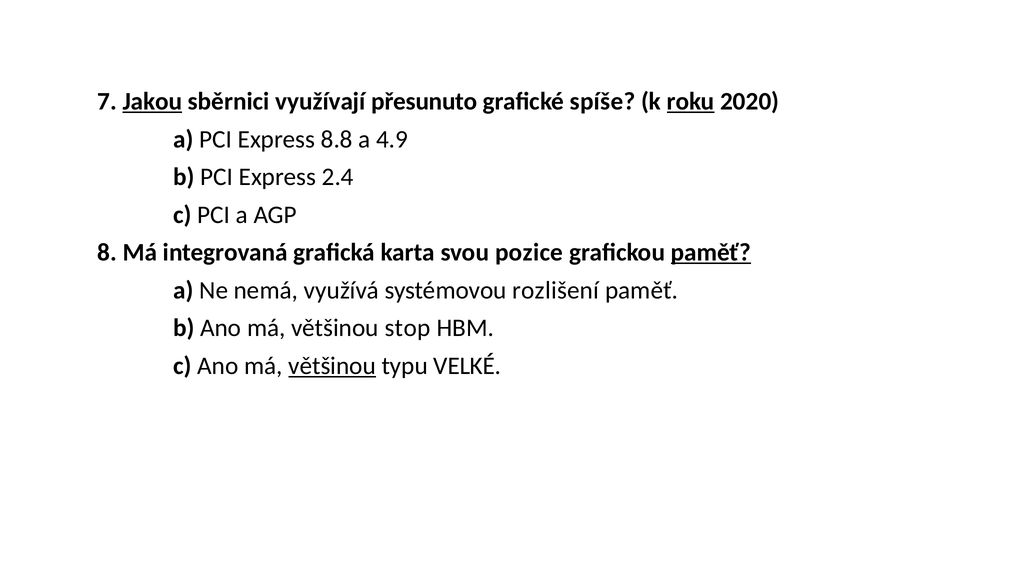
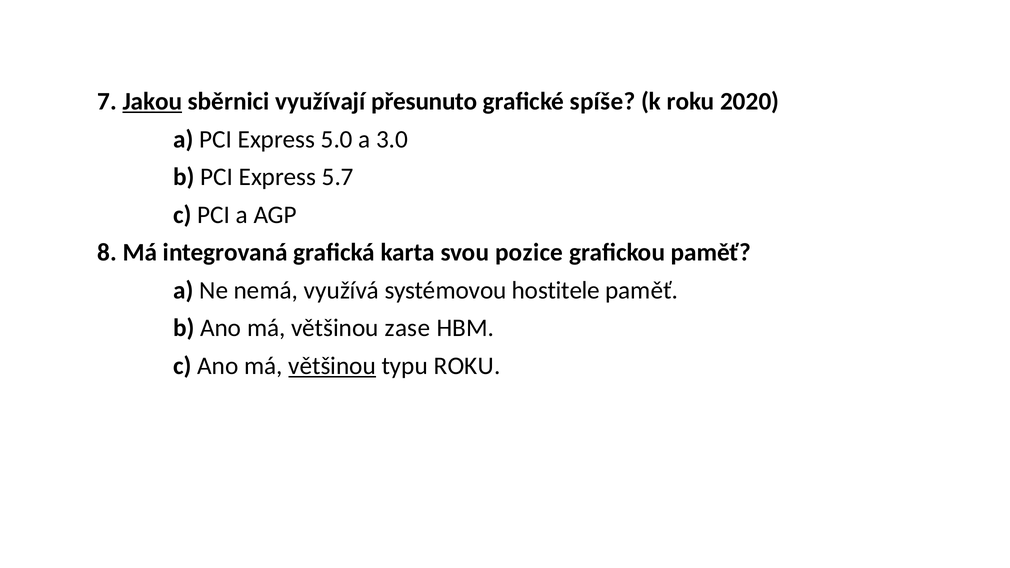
roku at (691, 101) underline: present -> none
8.8: 8.8 -> 5.0
4.9: 4.9 -> 3.0
2.4: 2.4 -> 5.7
paměť at (711, 253) underline: present -> none
rozlišení: rozlišení -> hostitele
stop: stop -> zase
typu VELKÉ: VELKÉ -> ROKU
